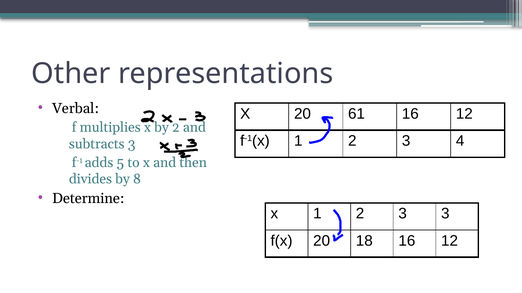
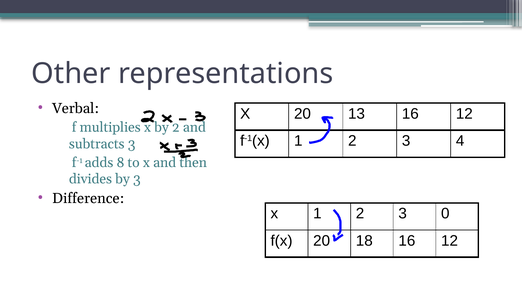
61: 61 -> 13
5: 5 -> 8
by 8: 8 -> 3
Determine: Determine -> Difference
3 3: 3 -> 0
